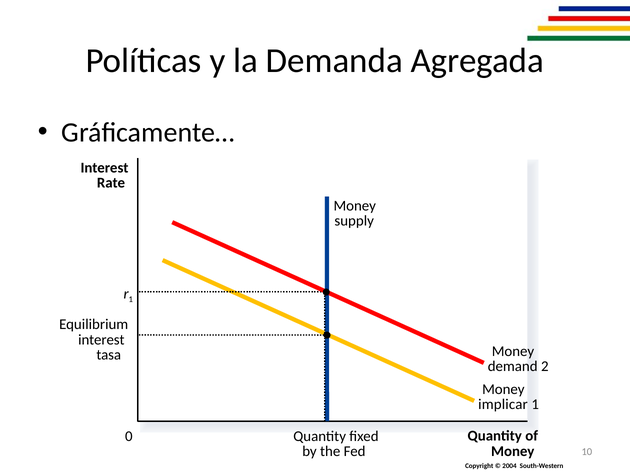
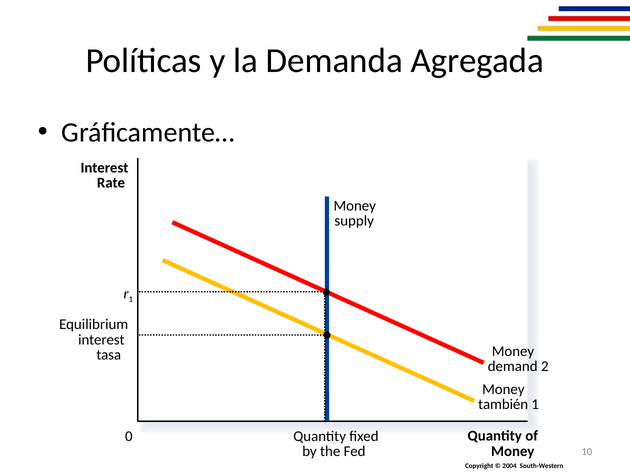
implicar: implicar -> también
